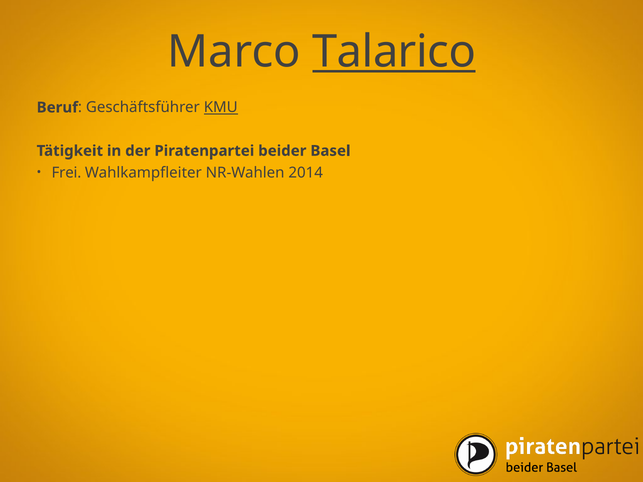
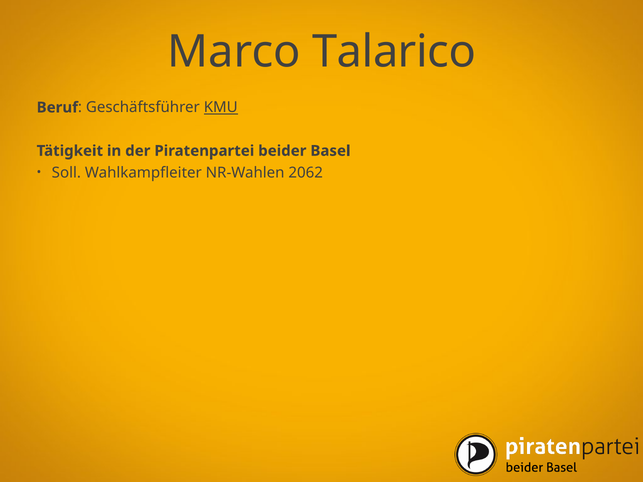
Talarico underline: present -> none
Frei: Frei -> Soll
2014: 2014 -> 2062
